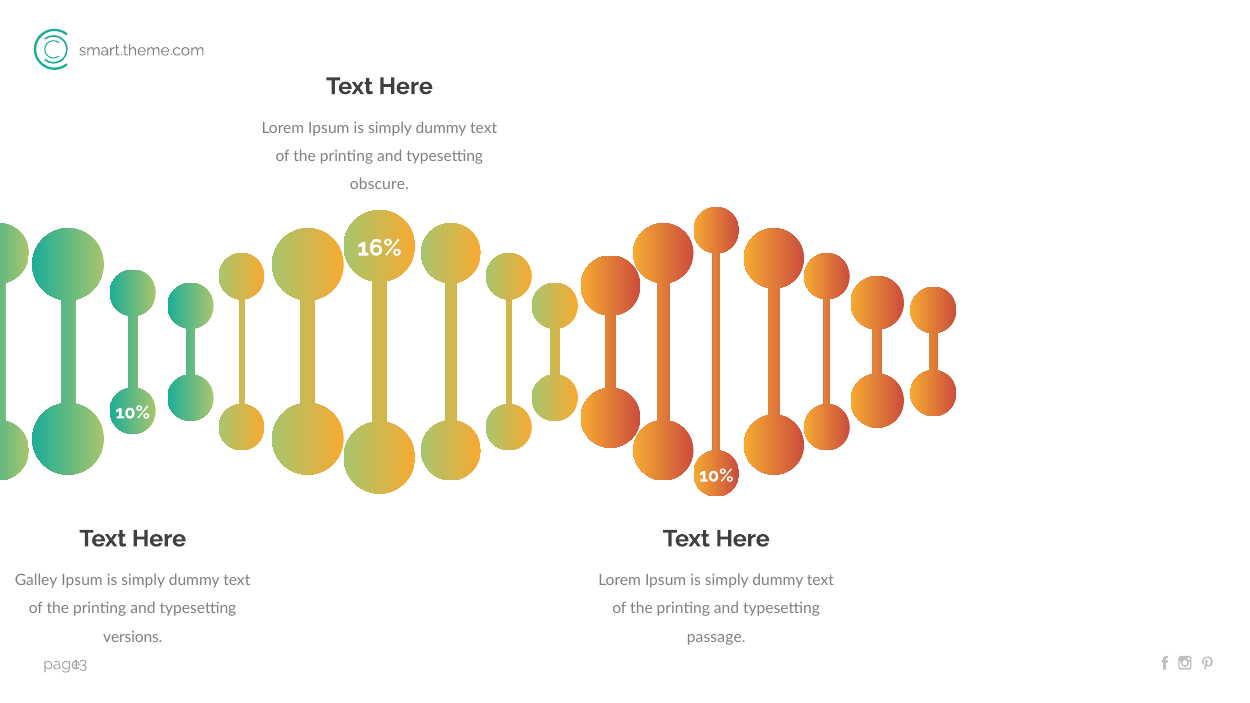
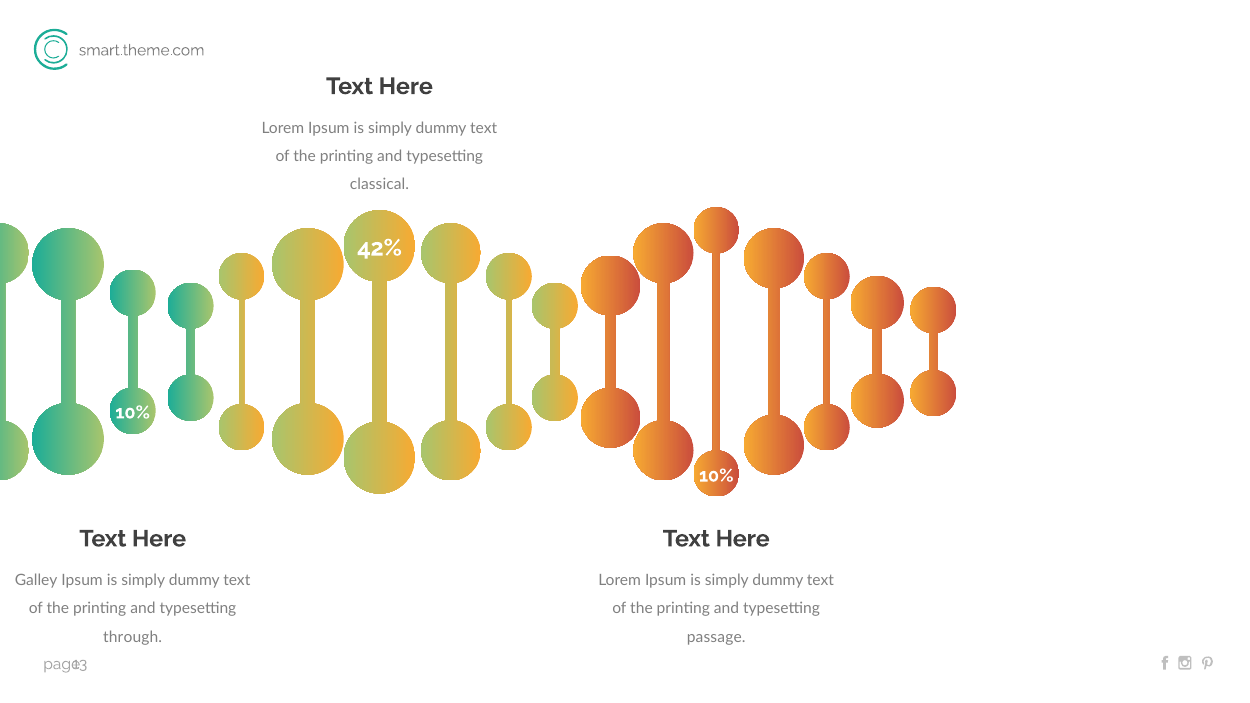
obscure: obscure -> classical
16%: 16% -> 42%
versions: versions -> through
